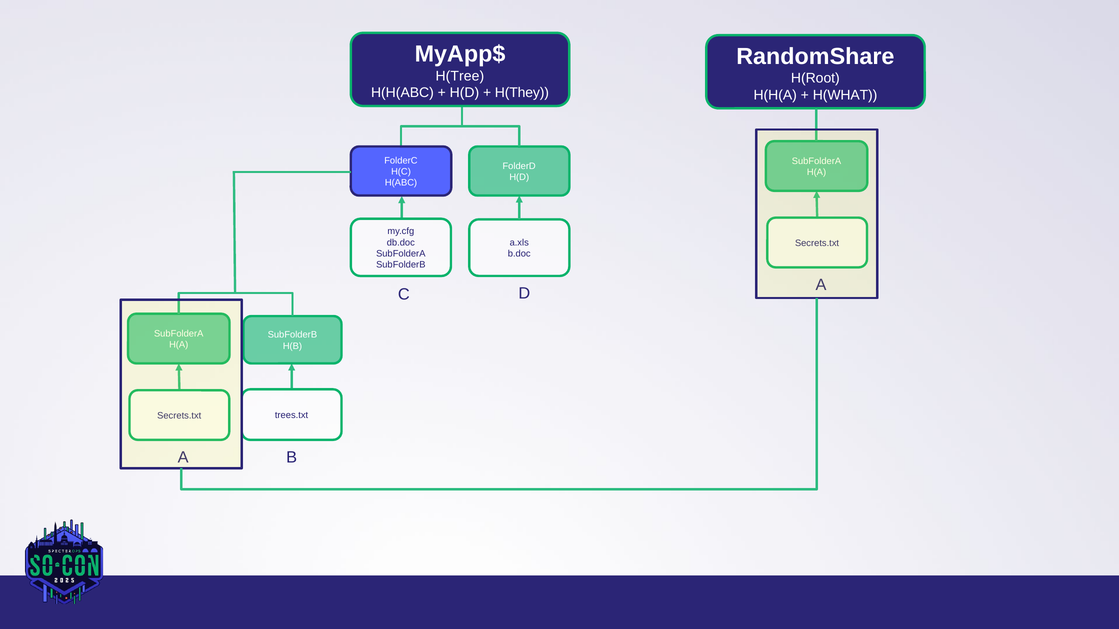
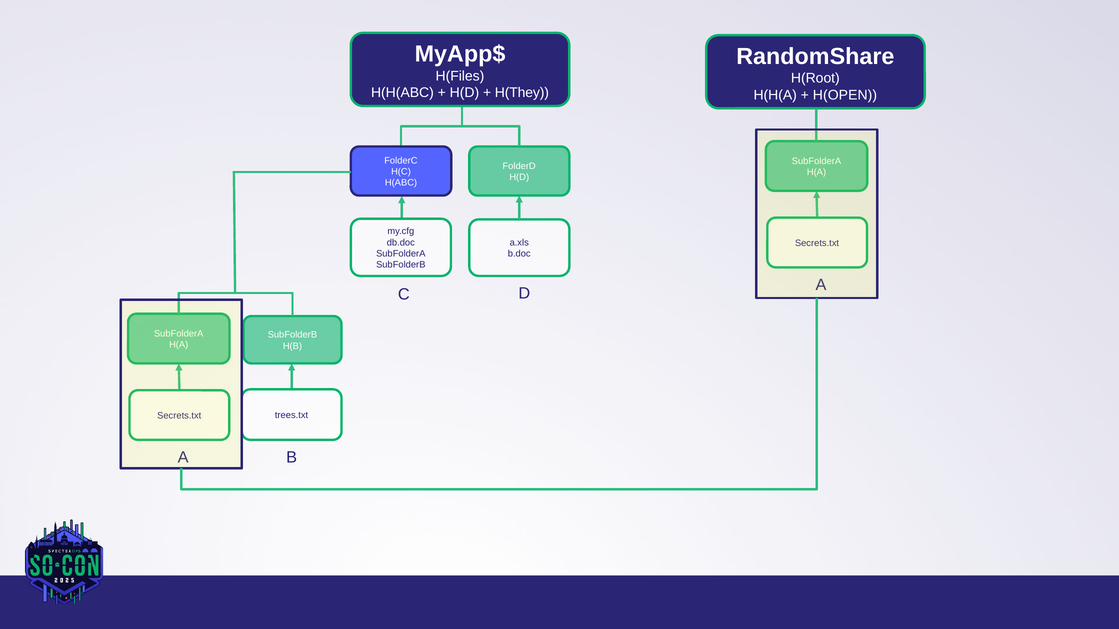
H(Tree: H(Tree -> H(Files
H(WHAT: H(WHAT -> H(OPEN
